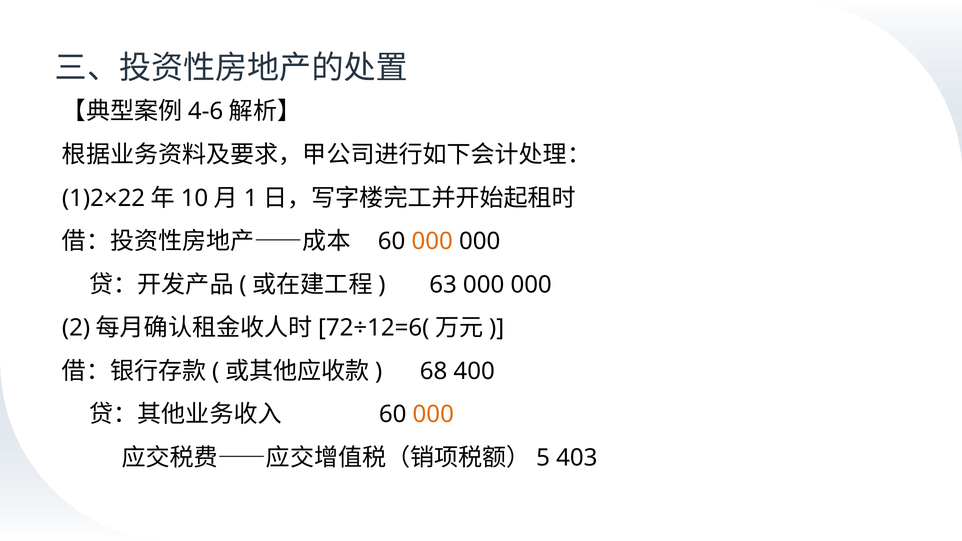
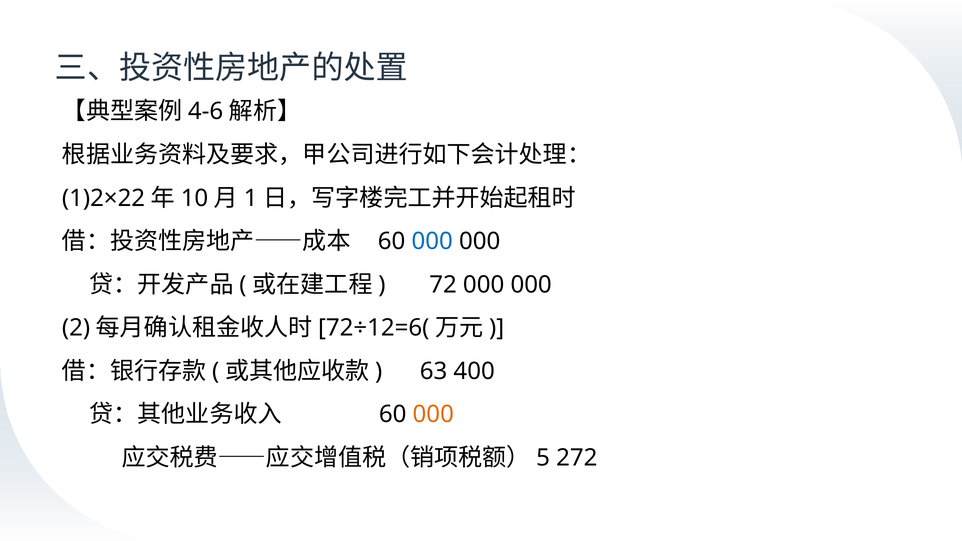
000 at (432, 241) colour: orange -> blue
63: 63 -> 72
68: 68 -> 63
403: 403 -> 272
